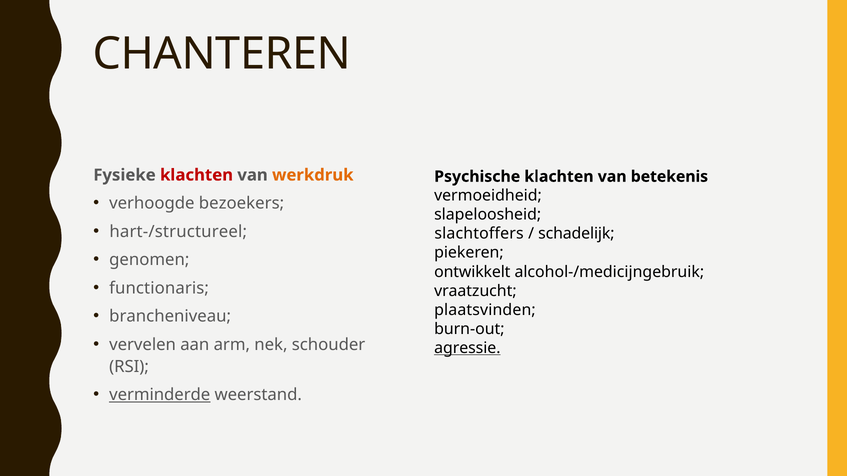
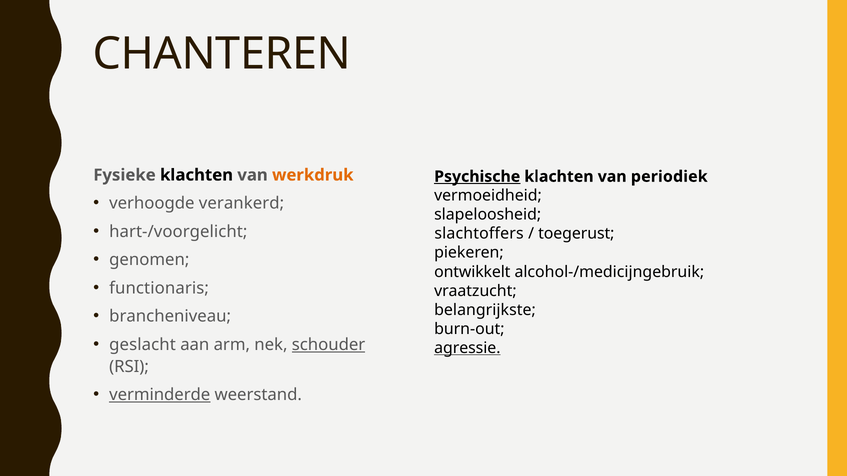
klachten at (197, 175) colour: red -> black
Psychische underline: none -> present
betekenis: betekenis -> periodiek
bezoekers: bezoekers -> verankerd
hart-/structureel: hart-/structureel -> hart-/voorgelicht
schadelijk: schadelijk -> toegerust
plaatsvinden: plaatsvinden -> belangrijkste
vervelen: vervelen -> geslacht
schouder underline: none -> present
